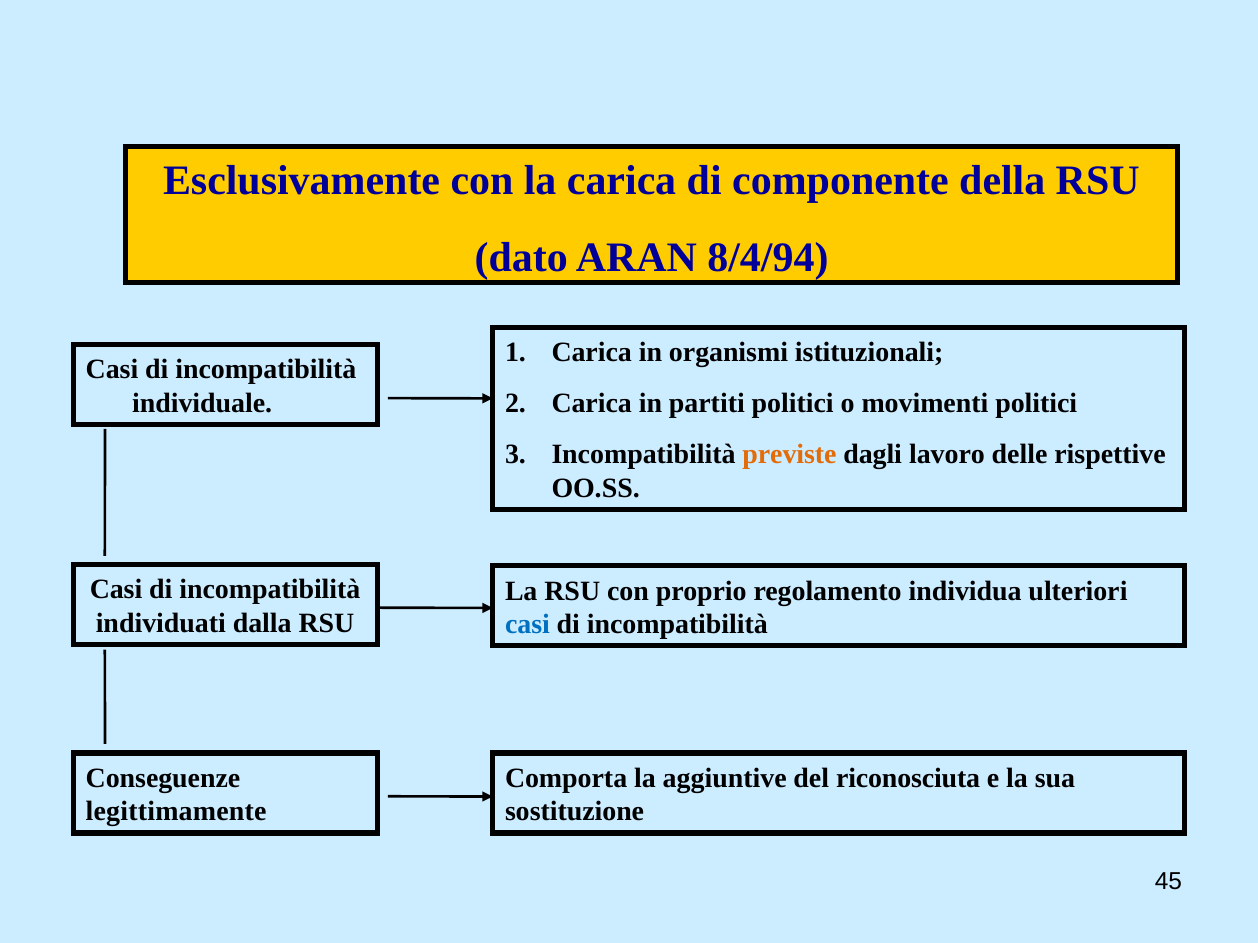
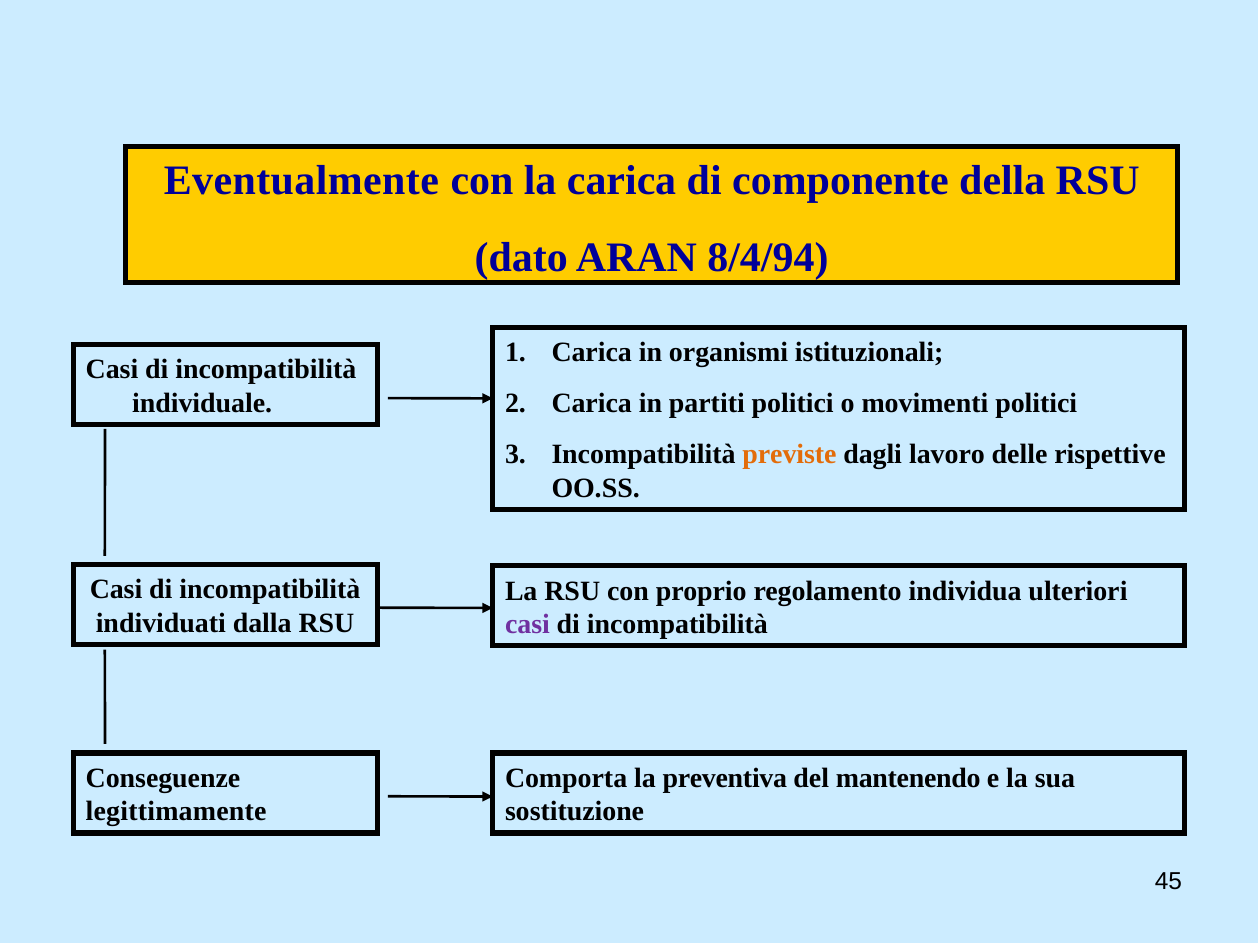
Esclusivamente: Esclusivamente -> Eventualmente
casi at (527, 625) colour: blue -> purple
aggiuntive: aggiuntive -> preventiva
riconosciuta: riconosciuta -> mantenendo
